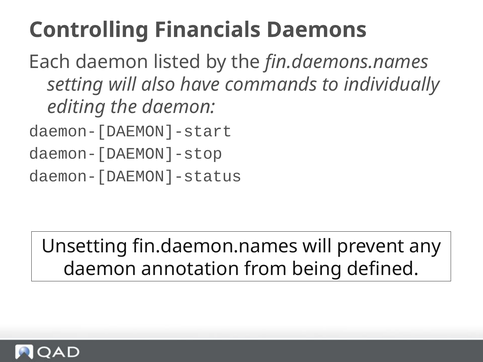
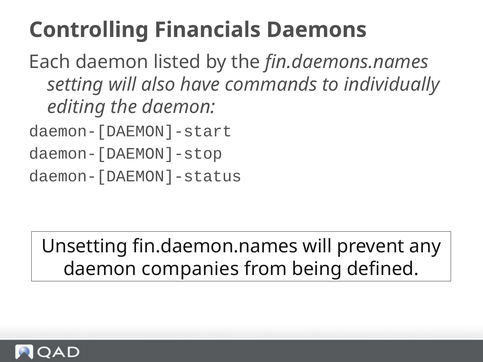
annotation: annotation -> companies
